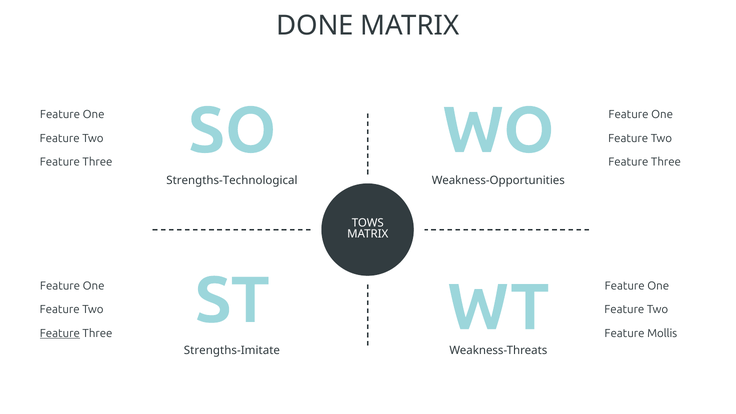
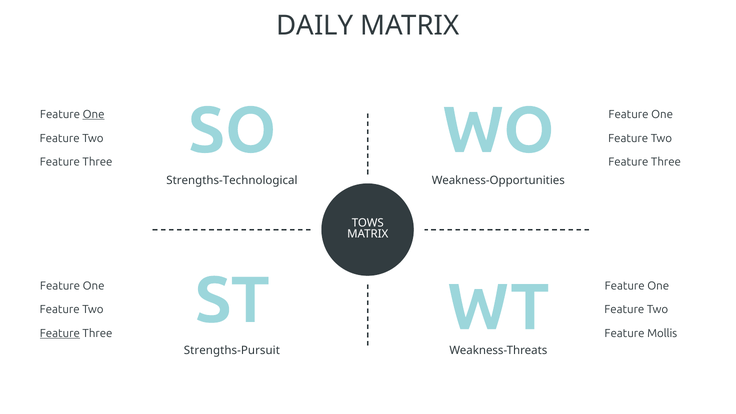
DONE: DONE -> DAILY
One at (94, 114) underline: none -> present
Strengths-Imitate: Strengths-Imitate -> Strengths-Pursuit
